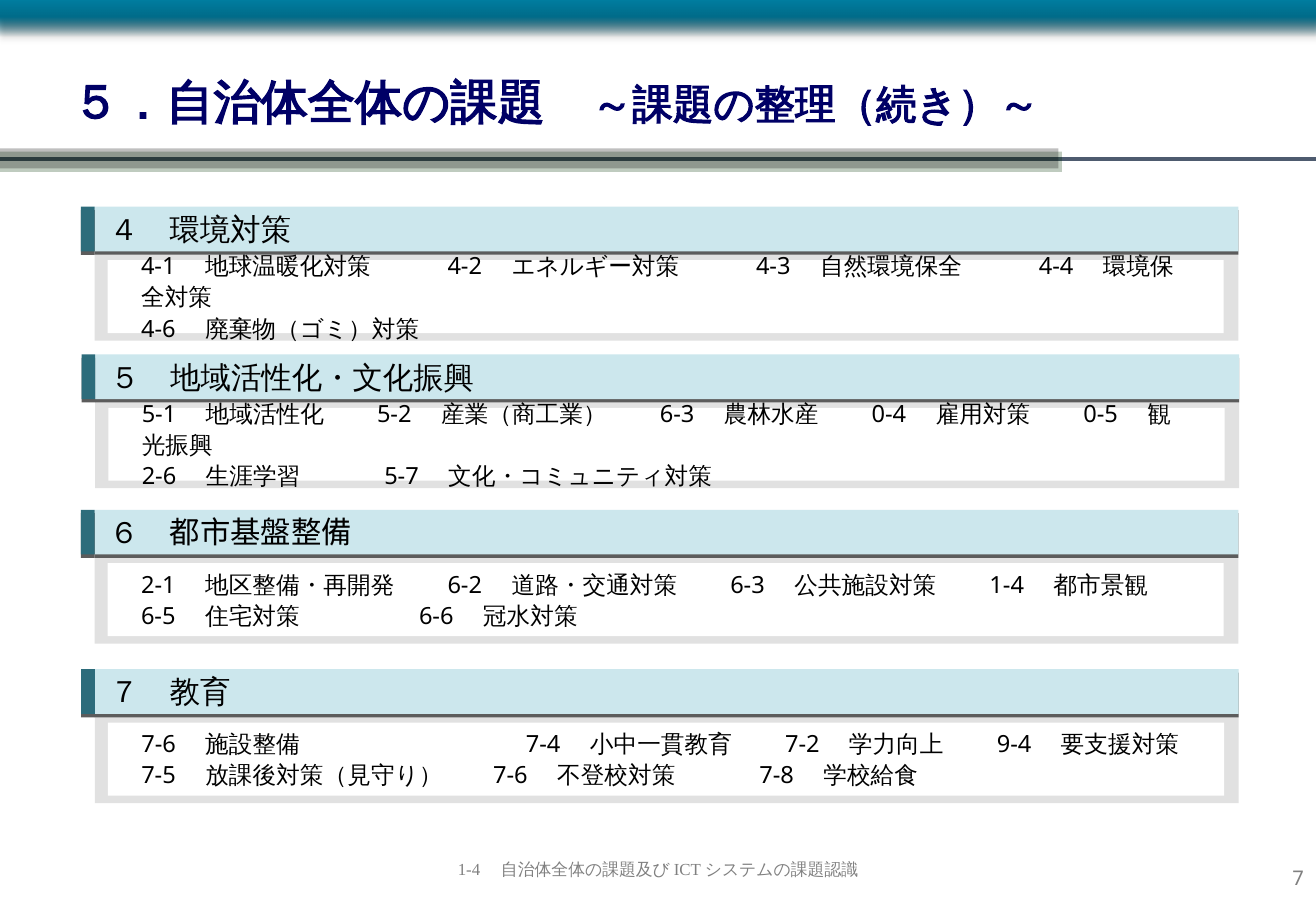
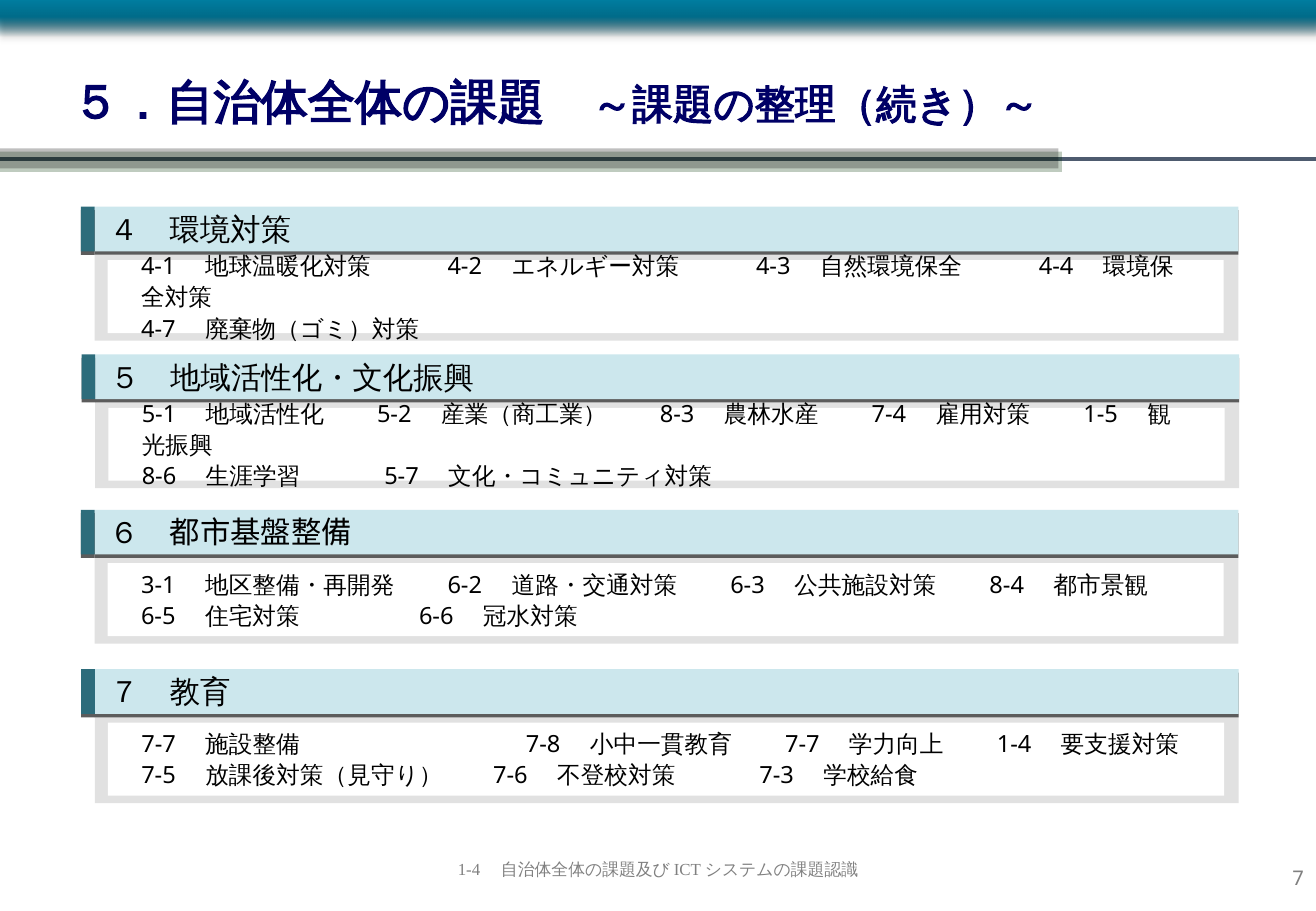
4-6: 4-6 -> 4-7
6-3 at (677, 415): 6-3 -> 8-3
0-4: 0-4 -> 7-4
0-5: 0-5 -> 1-5
2-6: 2-6 -> 8-6
2-1: 2-1 -> 3-1
1-4 at (1007, 586): 1-4 -> 8-4
7-6 at (159, 745): 7-6 -> 7-7
7-4: 7-4 -> 7-8
7-2 at (802, 745): 7-2 -> 7-7
9-4 at (1014, 745): 9-4 -> 1-4
7-8: 7-8 -> 7-3
